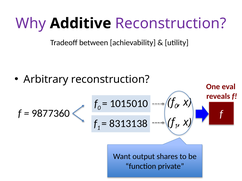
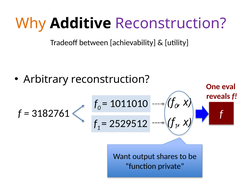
Why colour: purple -> orange
1015010: 1015010 -> 1011010
9877360: 9877360 -> 3182761
8313138: 8313138 -> 2529512
